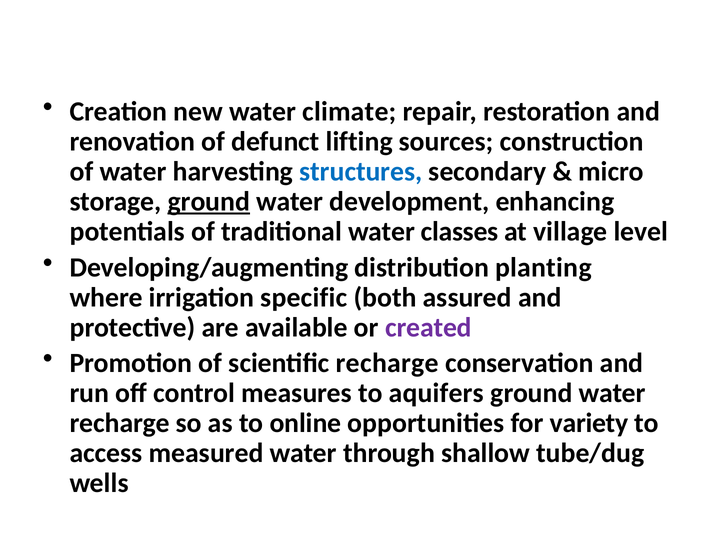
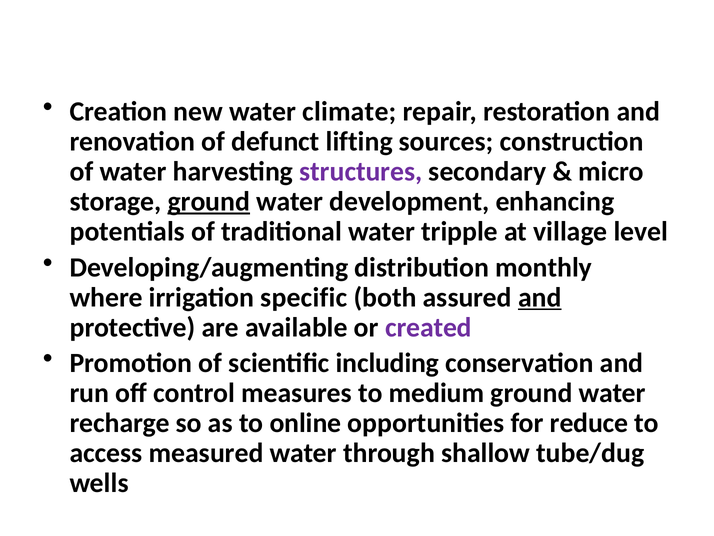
structures colour: blue -> purple
classes: classes -> tripple
planting: planting -> monthly
and at (540, 297) underline: none -> present
scientific recharge: recharge -> including
aquifers: aquifers -> medium
variety: variety -> reduce
